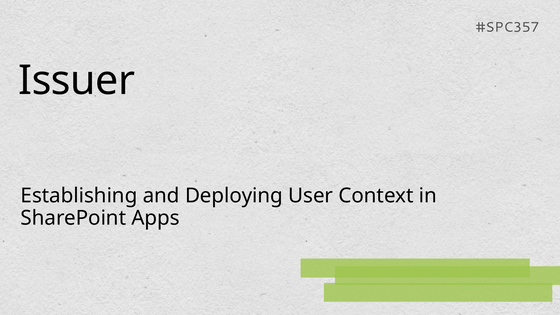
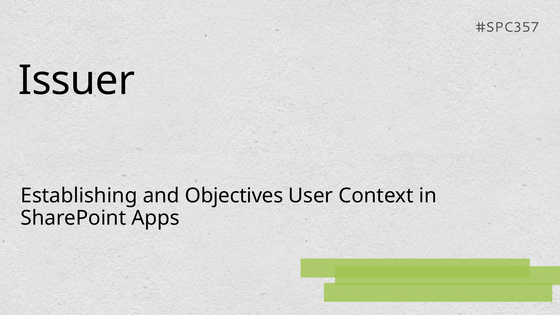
Deploying: Deploying -> Objectives
